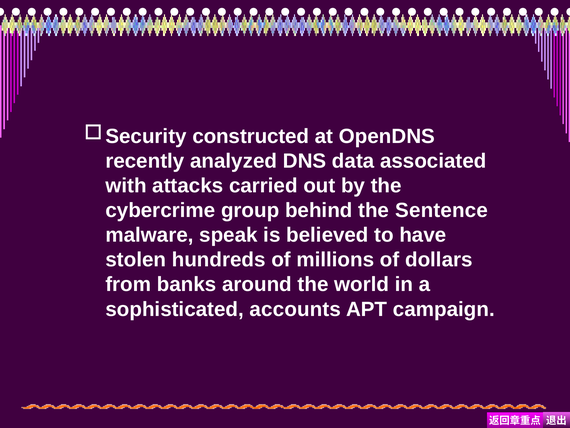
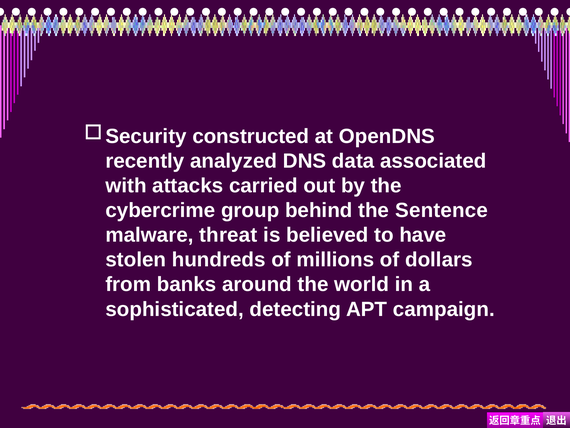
speak: speak -> threat
accounts: accounts -> detecting
